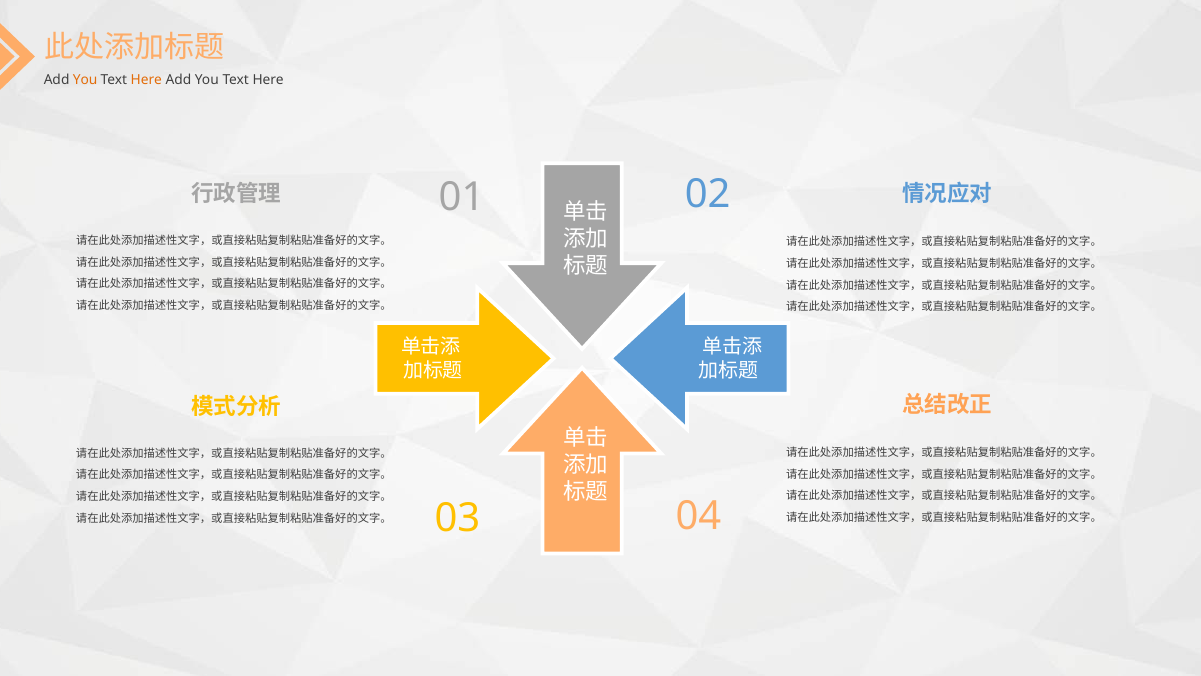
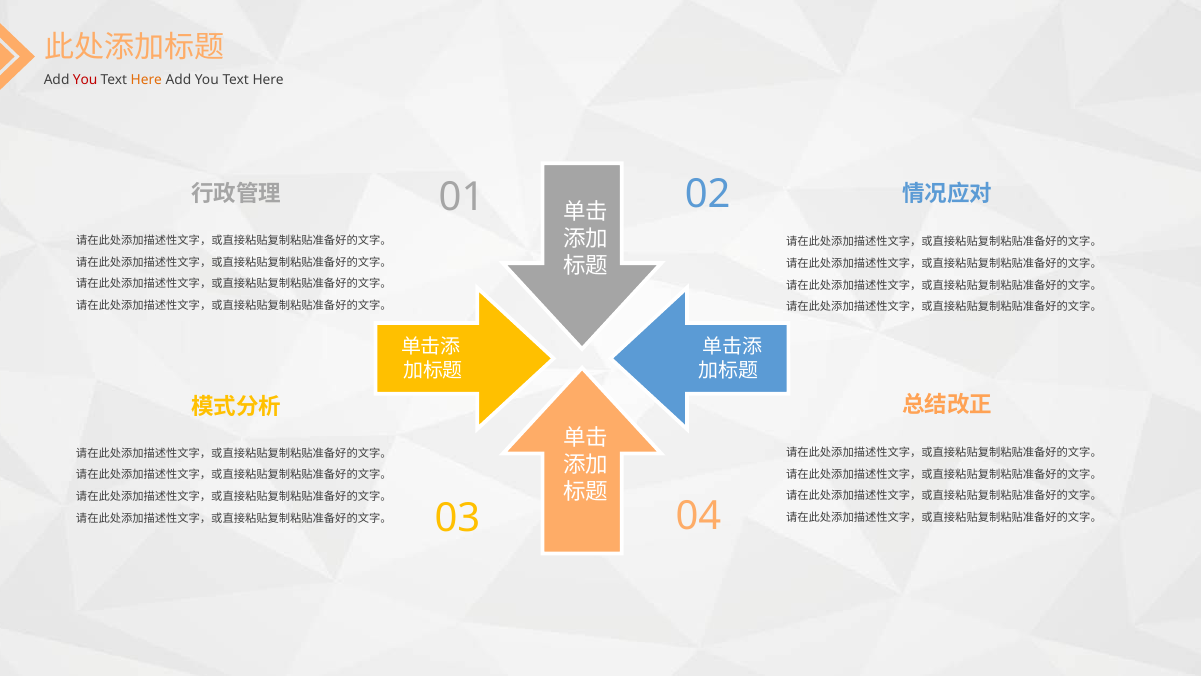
You at (85, 80) colour: orange -> red
